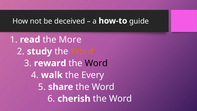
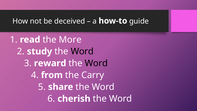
Word at (82, 51) colour: orange -> black
walk: walk -> from
Every: Every -> Carry
